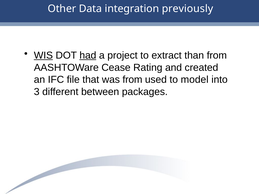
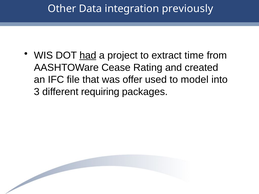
WIS underline: present -> none
than: than -> time
was from: from -> offer
between: between -> requiring
